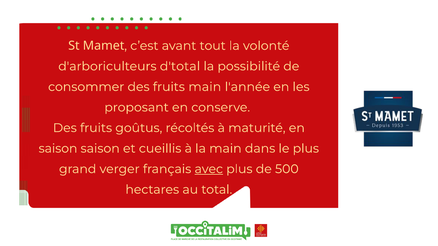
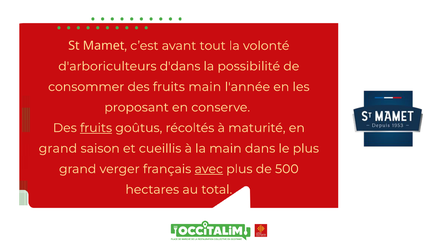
d'total: d'total -> d'dans
fruits at (96, 128) underline: none -> present
saison at (58, 149): saison -> grand
